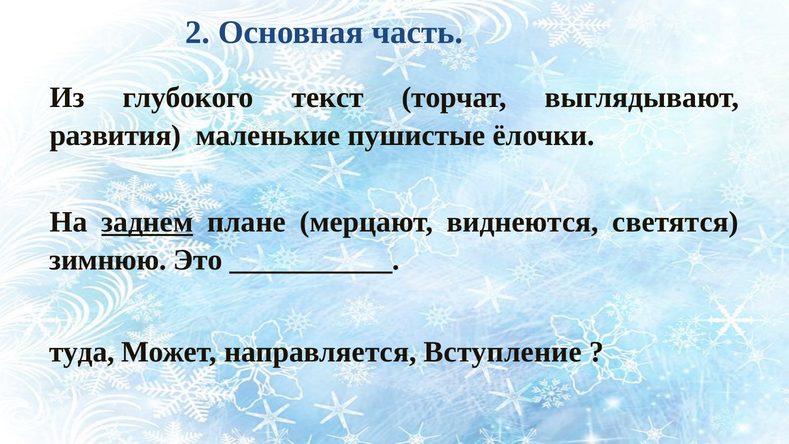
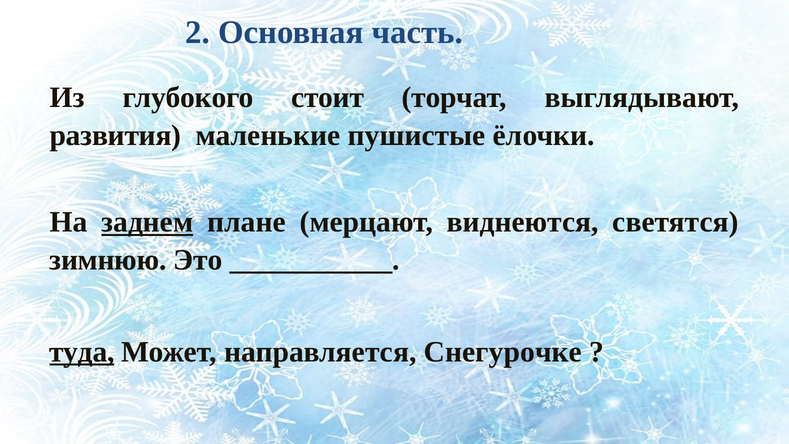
текст: текст -> стоит
туда underline: none -> present
Вступление: Вступление -> Снегурочке
